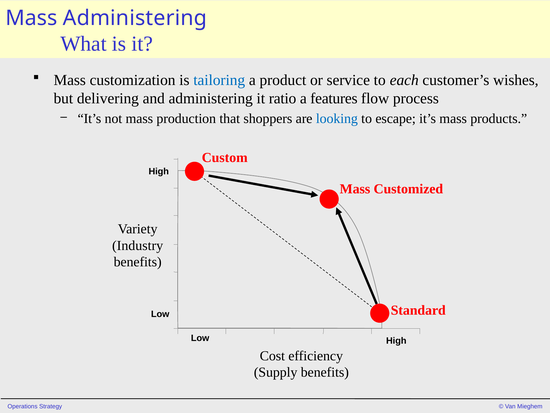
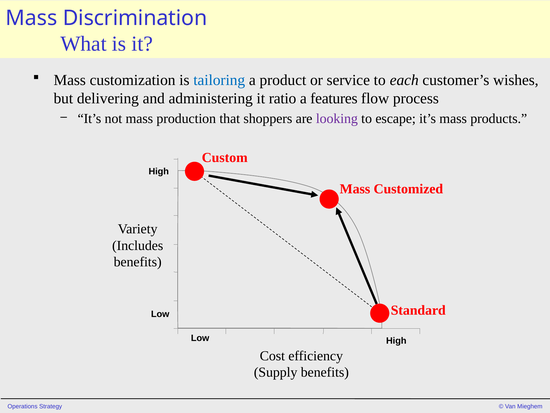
Mass Administering: Administering -> Discrimination
looking colour: blue -> purple
Industry: Industry -> Includes
